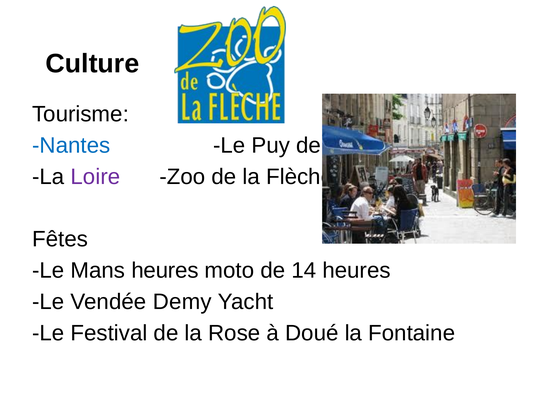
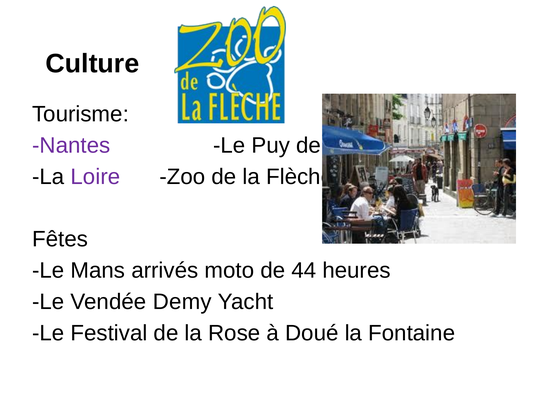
Nantes colour: blue -> purple
Mans heures: heures -> arrivés
14: 14 -> 44
